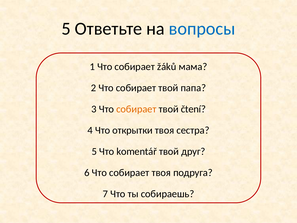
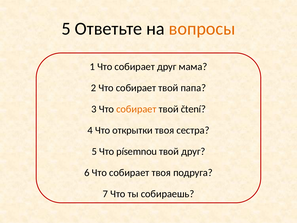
вопросы colour: blue -> orange
собирает žáků: žáků -> друг
komentář: komentář -> písemnou
